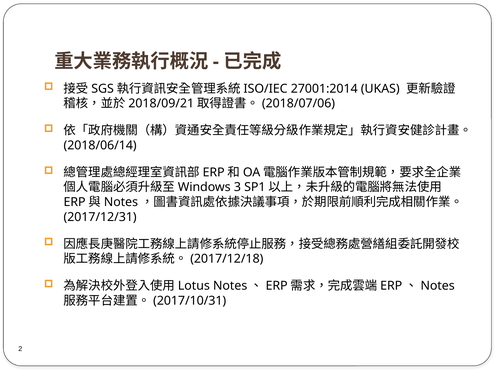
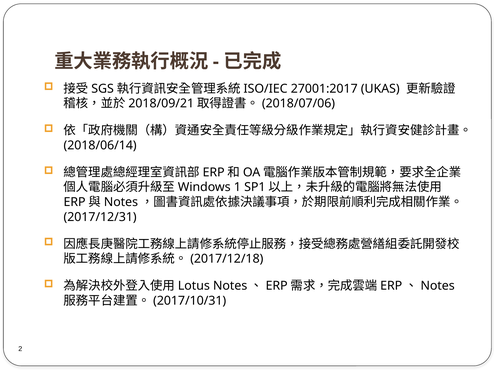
27001:2014: 27001:2014 -> 27001:2017
3: 3 -> 1
